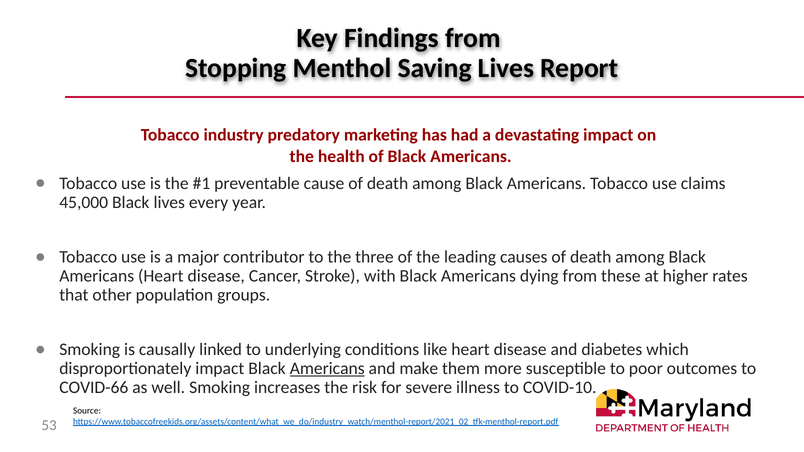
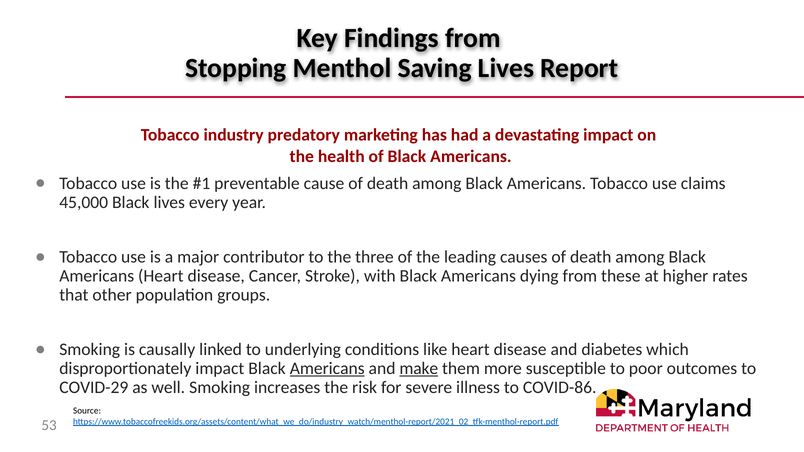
make underline: none -> present
COVID-66: COVID-66 -> COVID-29
COVID-10: COVID-10 -> COVID-86
